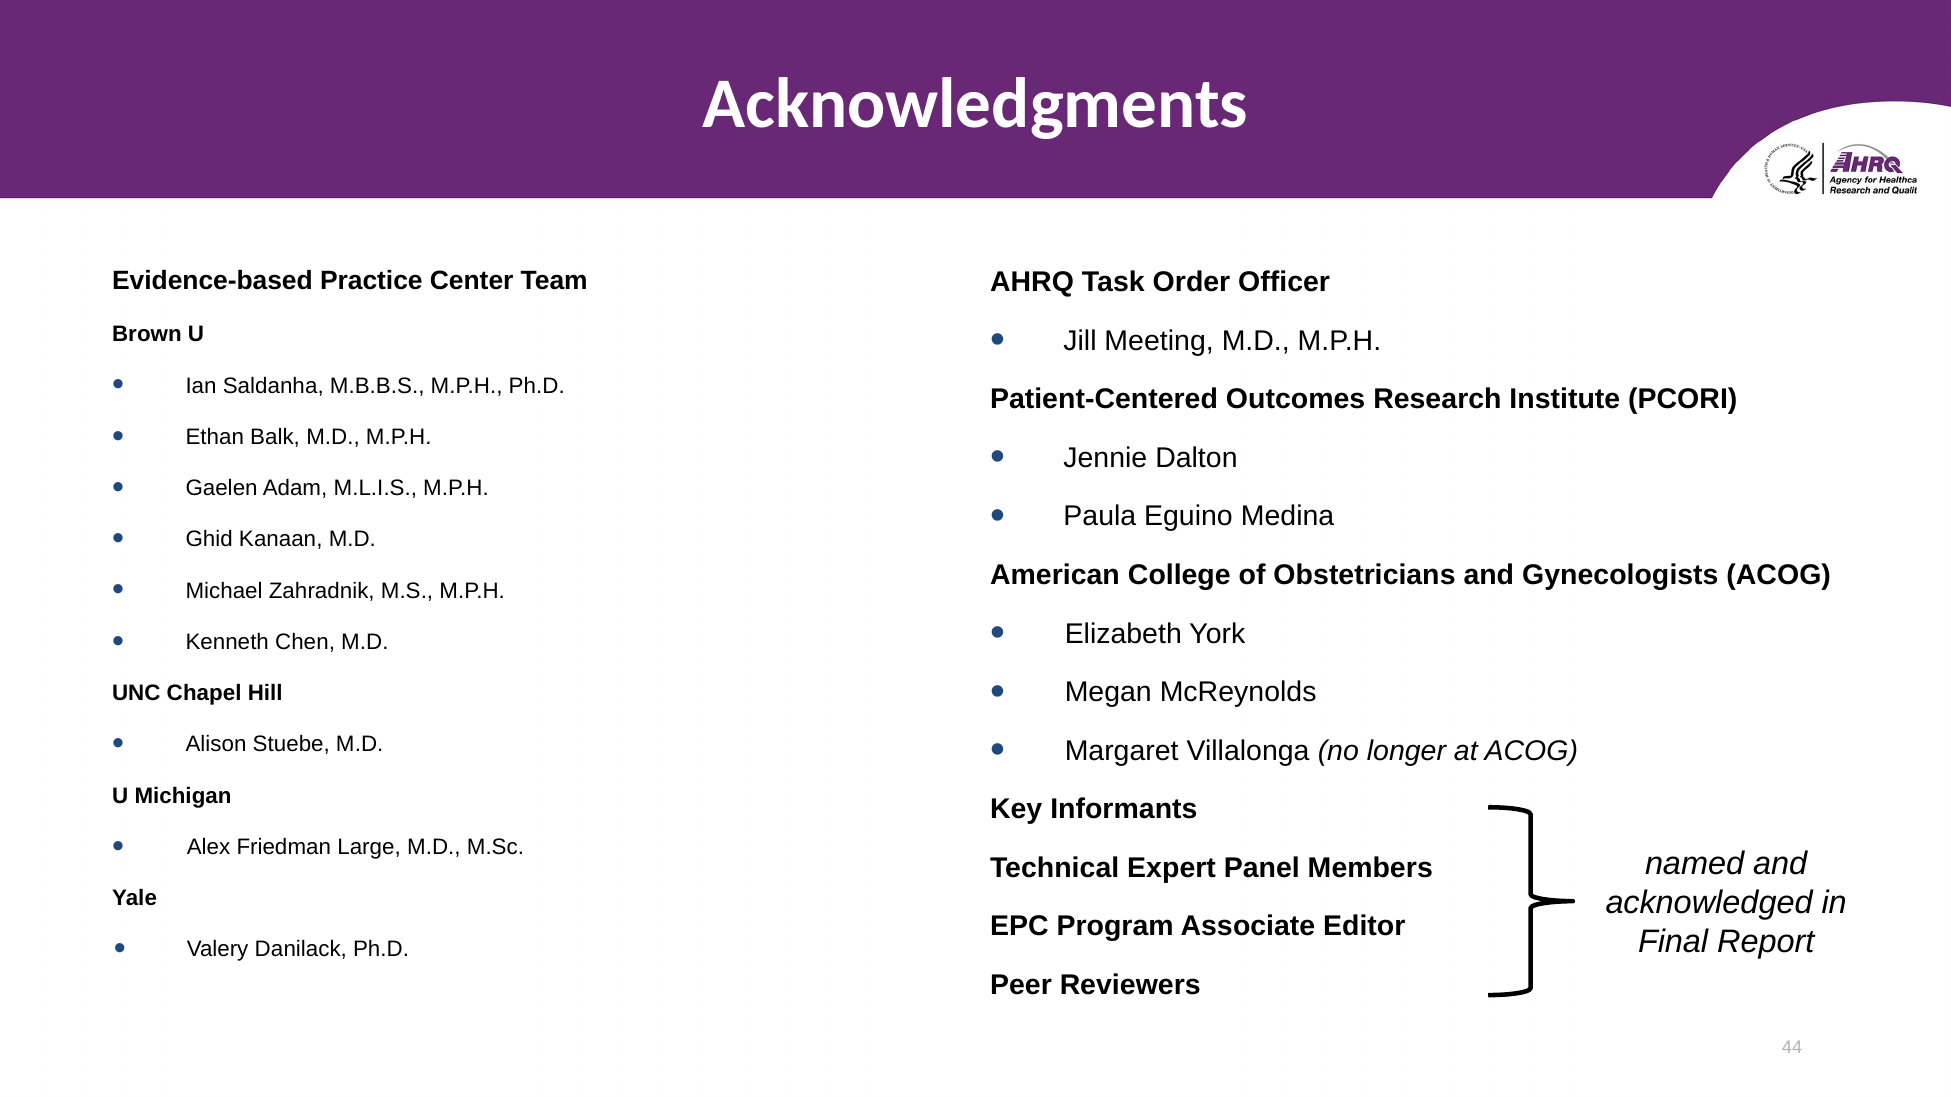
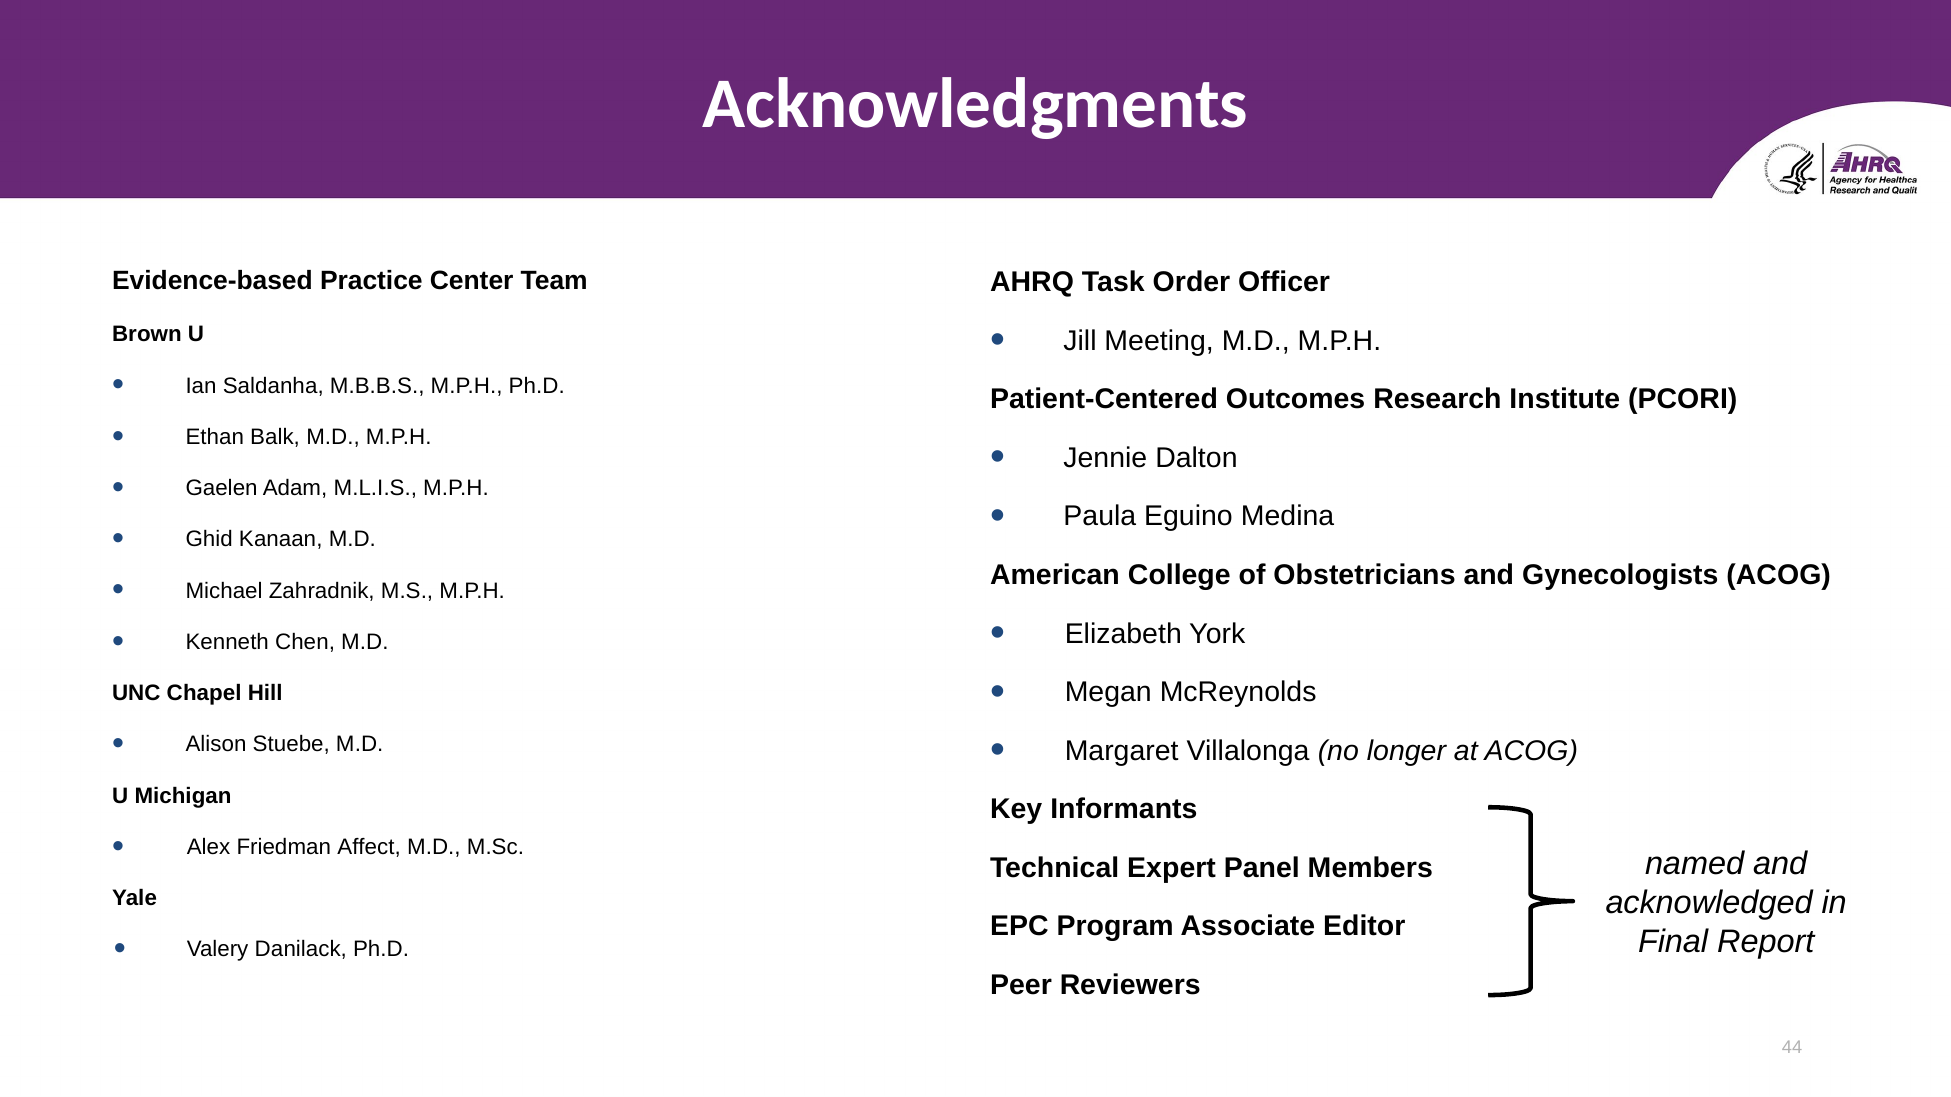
Large: Large -> Affect
